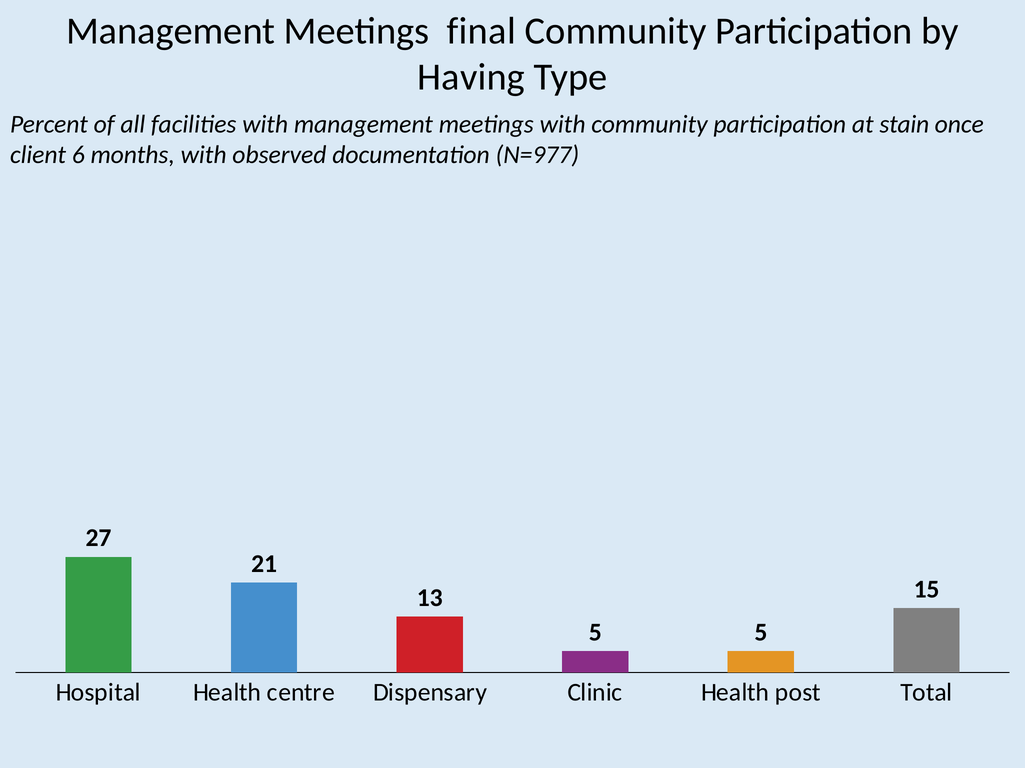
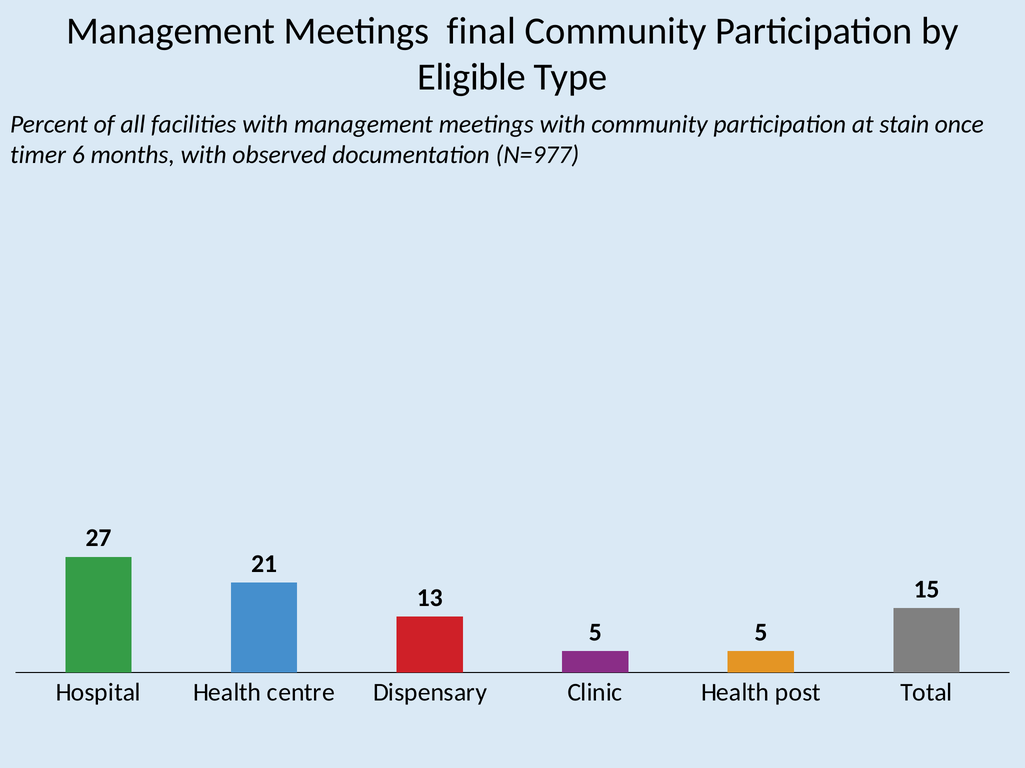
Having: Having -> Eligible
client: client -> timer
